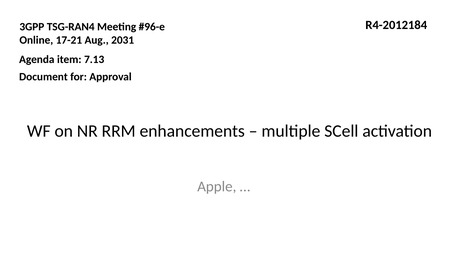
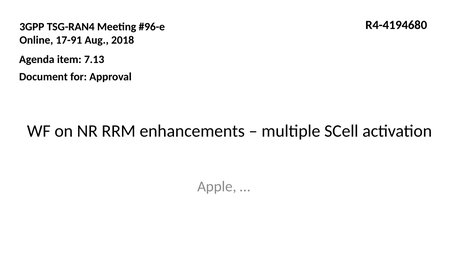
R4-2012184: R4-2012184 -> R4-4194680
17-21: 17-21 -> 17-91
2031: 2031 -> 2018
